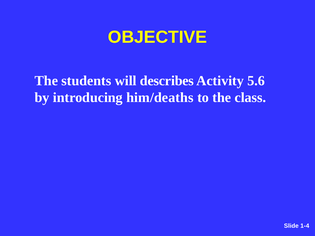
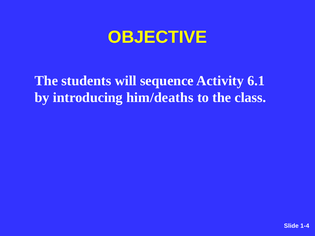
describes: describes -> sequence
5.6: 5.6 -> 6.1
